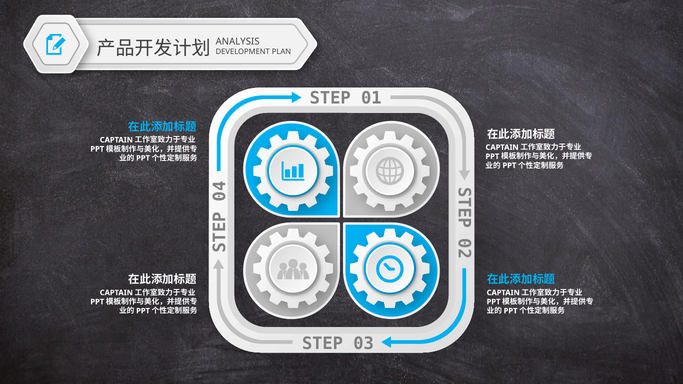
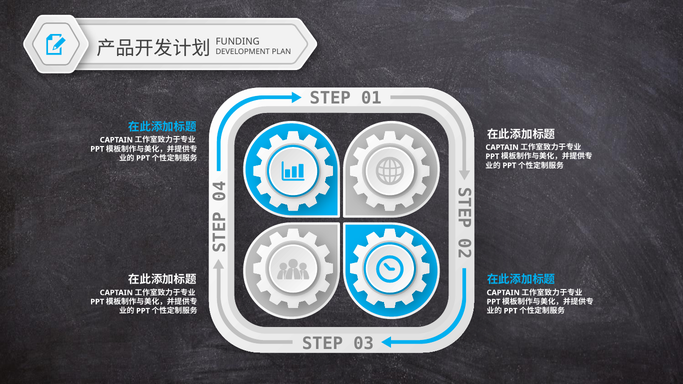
ANALYSIS: ANALYSIS -> FUNDING
